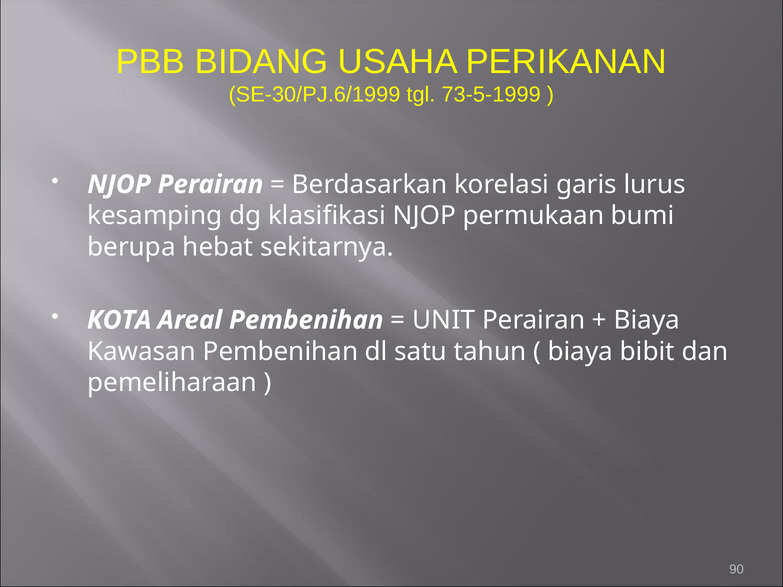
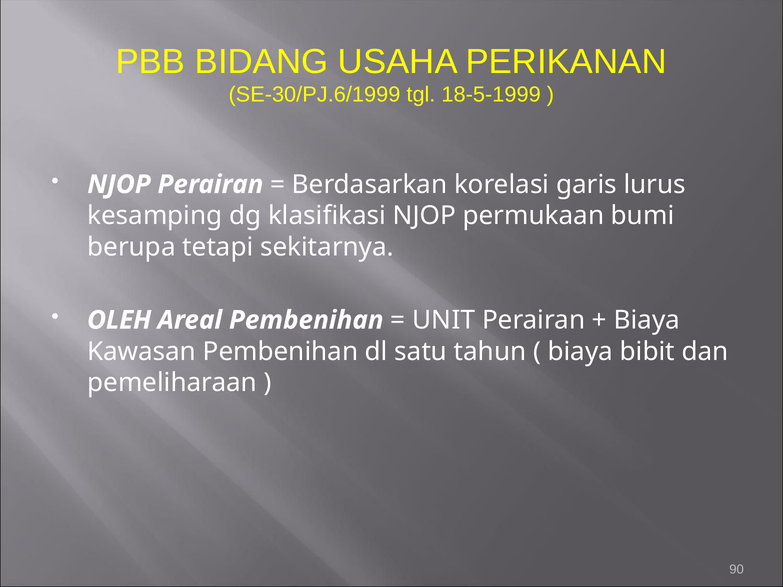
73-5-1999: 73-5-1999 -> 18-5-1999
hebat: hebat -> tetapi
KOTA: KOTA -> OLEH
